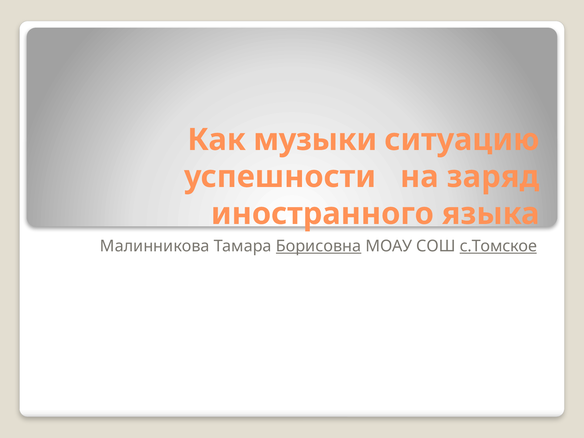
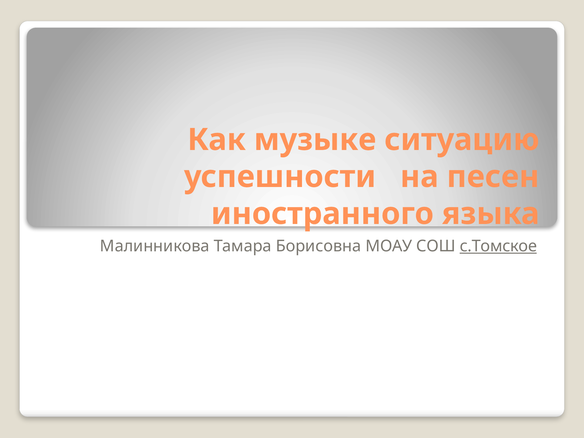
музыки: музыки -> музыке
заряд: заряд -> песен
Борисовна underline: present -> none
